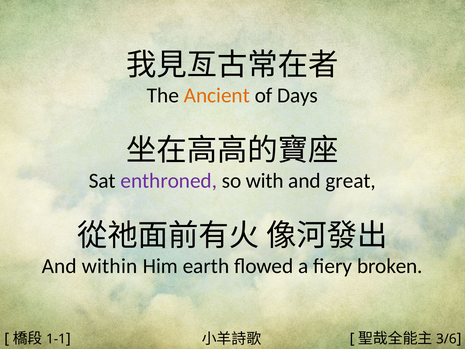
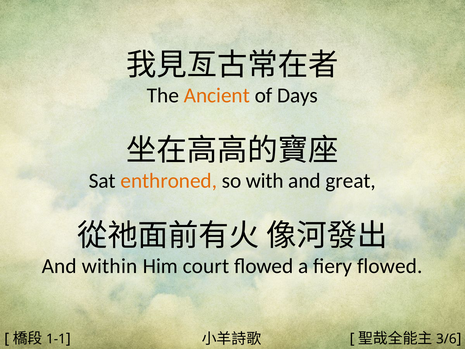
enthroned colour: purple -> orange
earth: earth -> court
fiery broken: broken -> flowed
